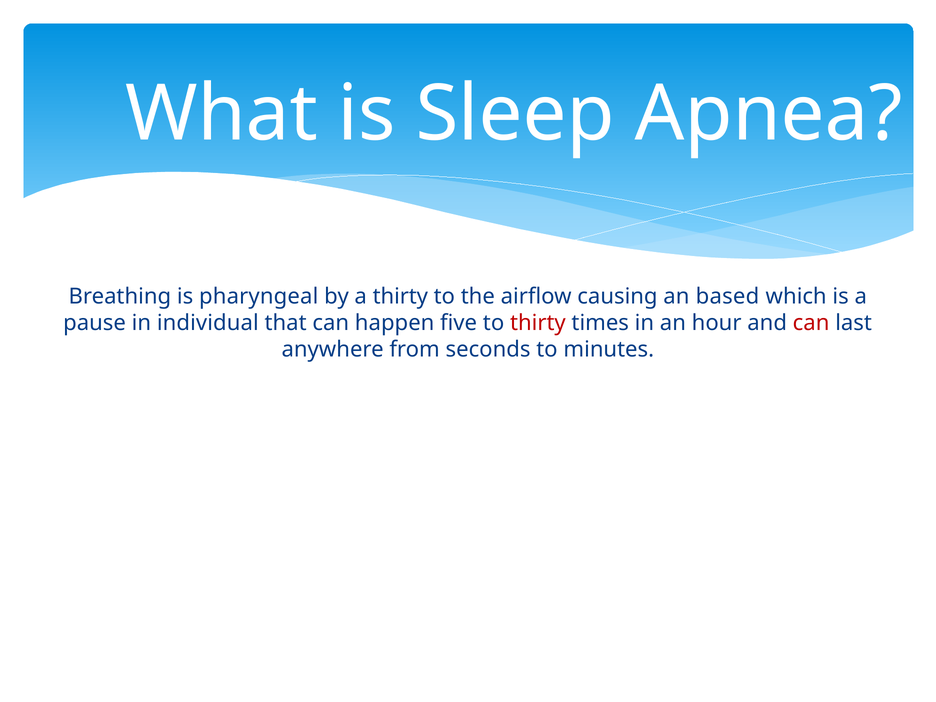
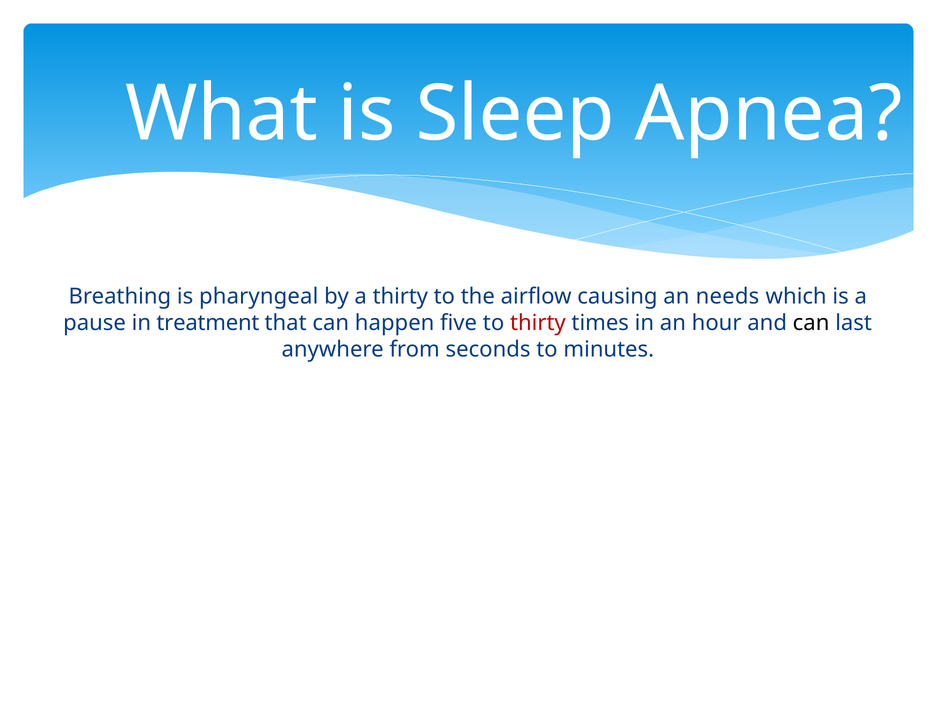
based: based -> needs
individual: individual -> treatment
can at (811, 323) colour: red -> black
